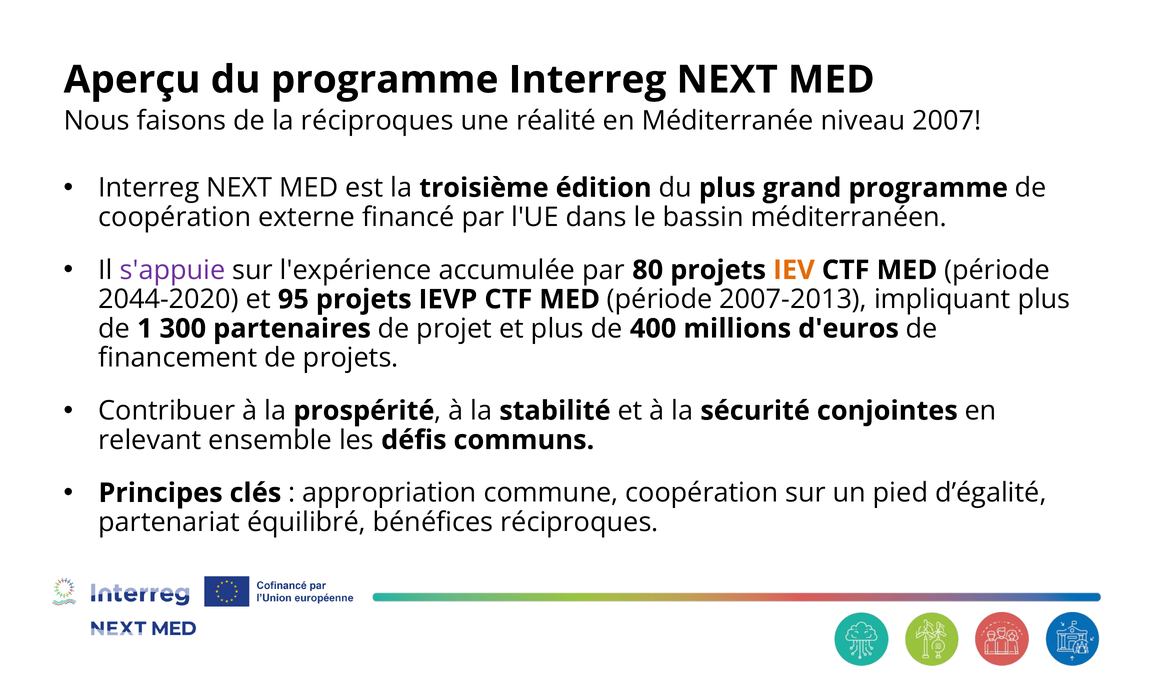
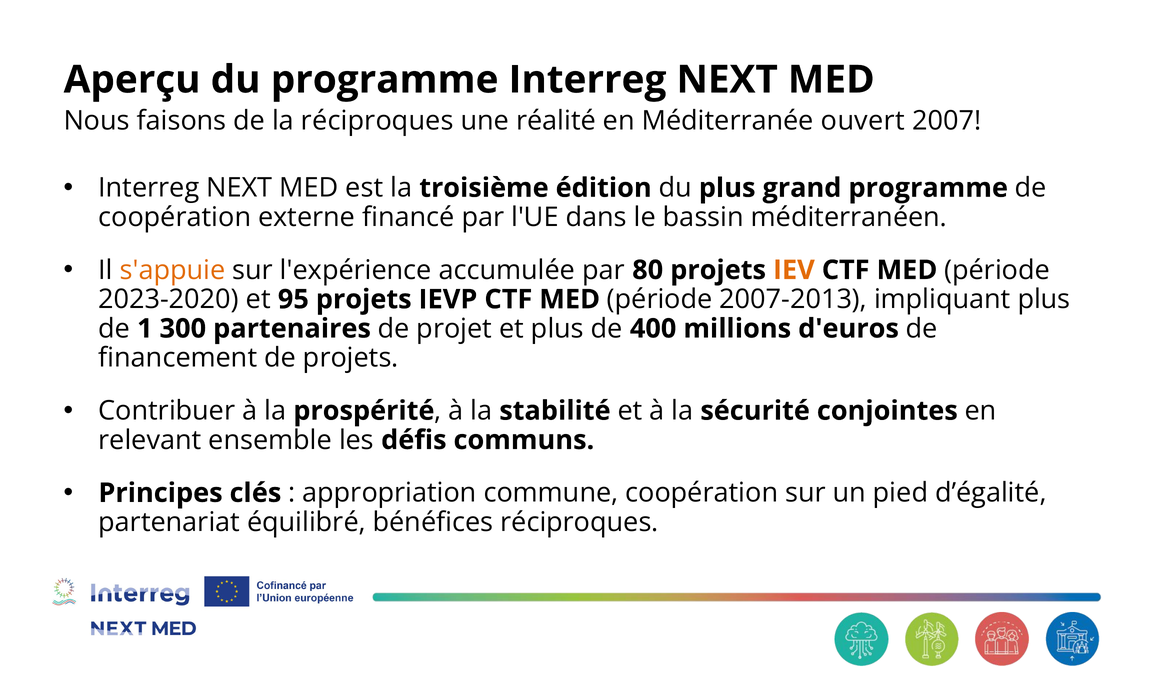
niveau: niveau -> ouvert
s'appuie colour: purple -> orange
2044-2020: 2044-2020 -> 2023-2020
